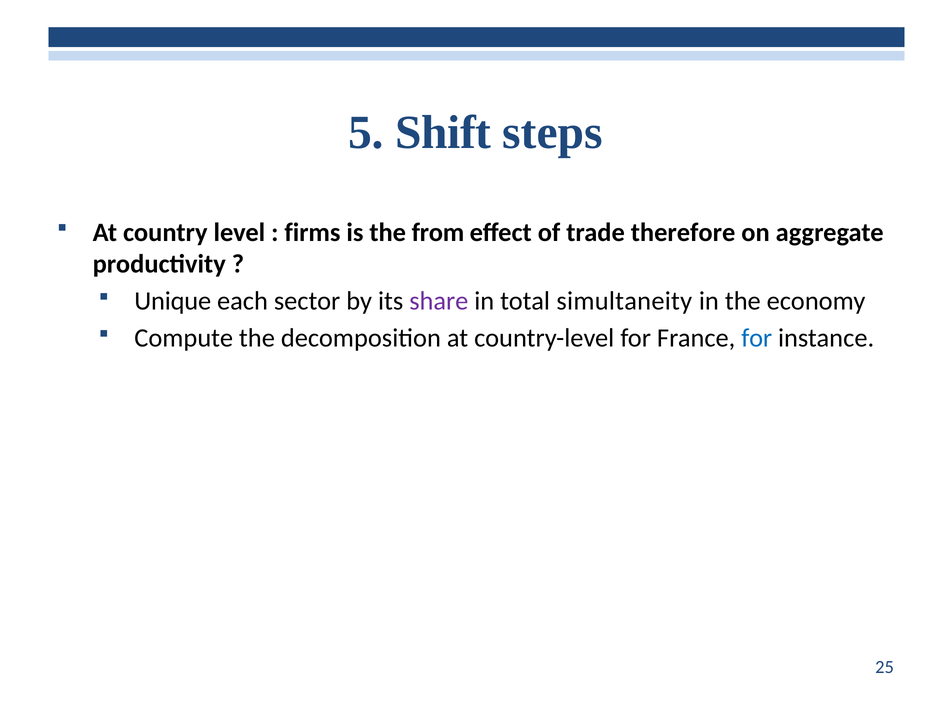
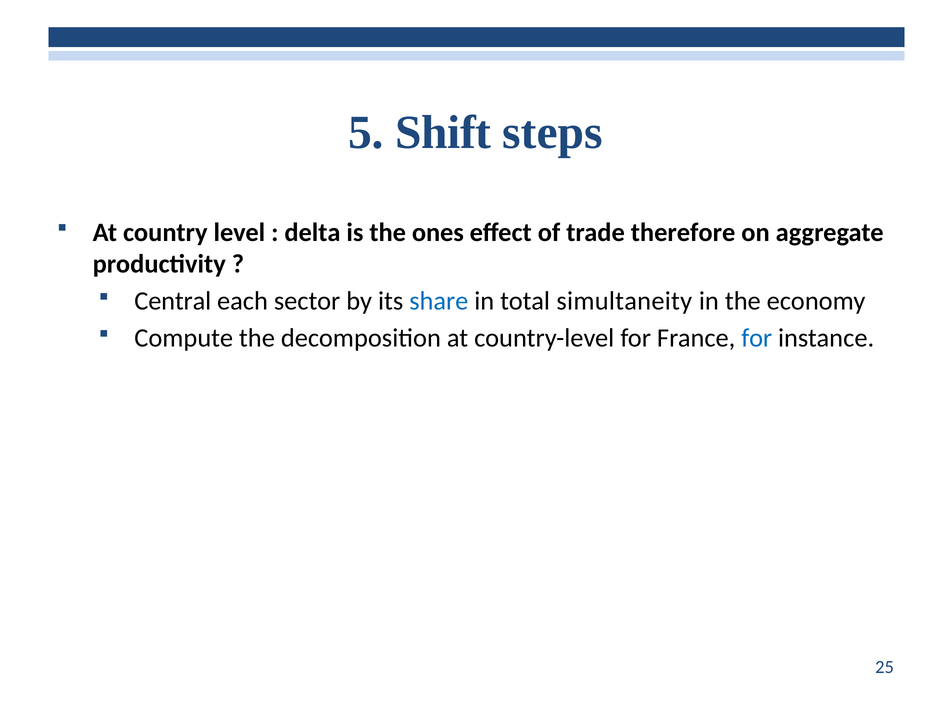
firms: firms -> delta
from: from -> ones
Unique: Unique -> Central
share colour: purple -> blue
